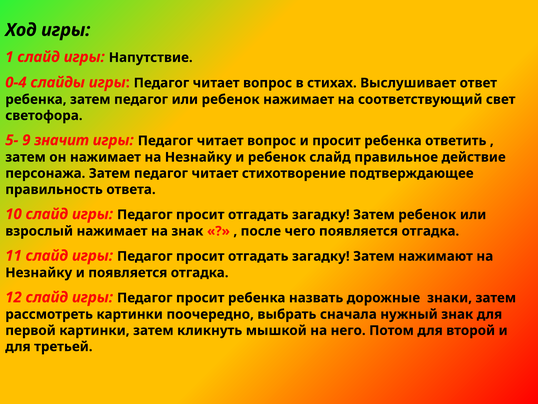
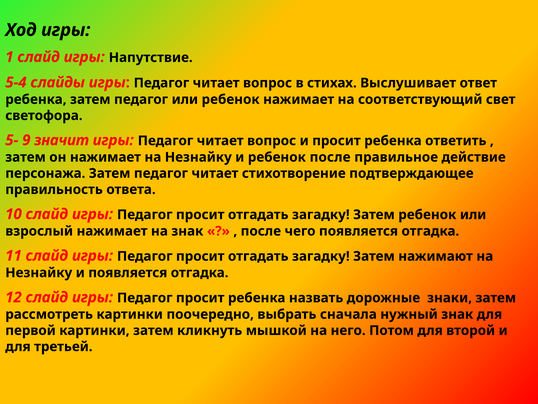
0-4: 0-4 -> 5-4
ребенок слайд: слайд -> после
